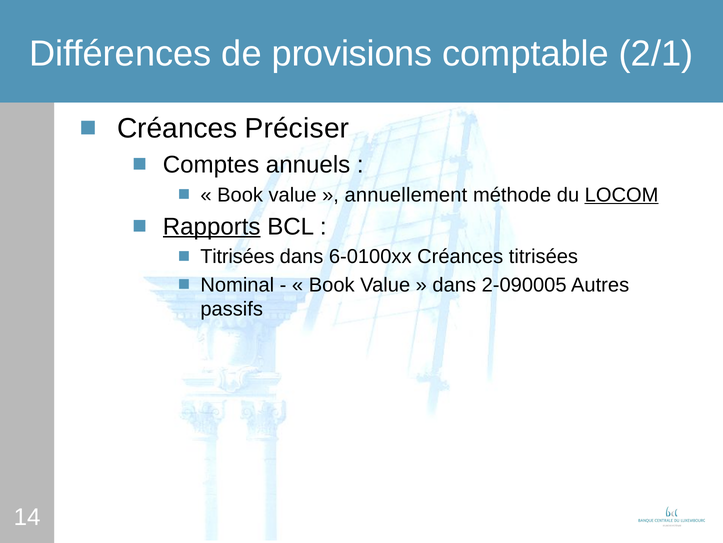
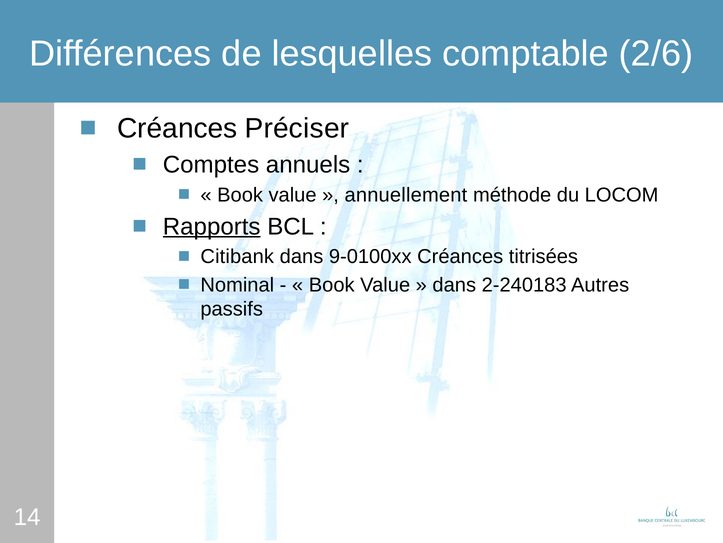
provisions: provisions -> lesquelles
2/1: 2/1 -> 2/6
LOCOM underline: present -> none
Titrisées at (237, 256): Titrisées -> Citibank
6-0100xx: 6-0100xx -> 9-0100xx
2-090005: 2-090005 -> 2-240183
